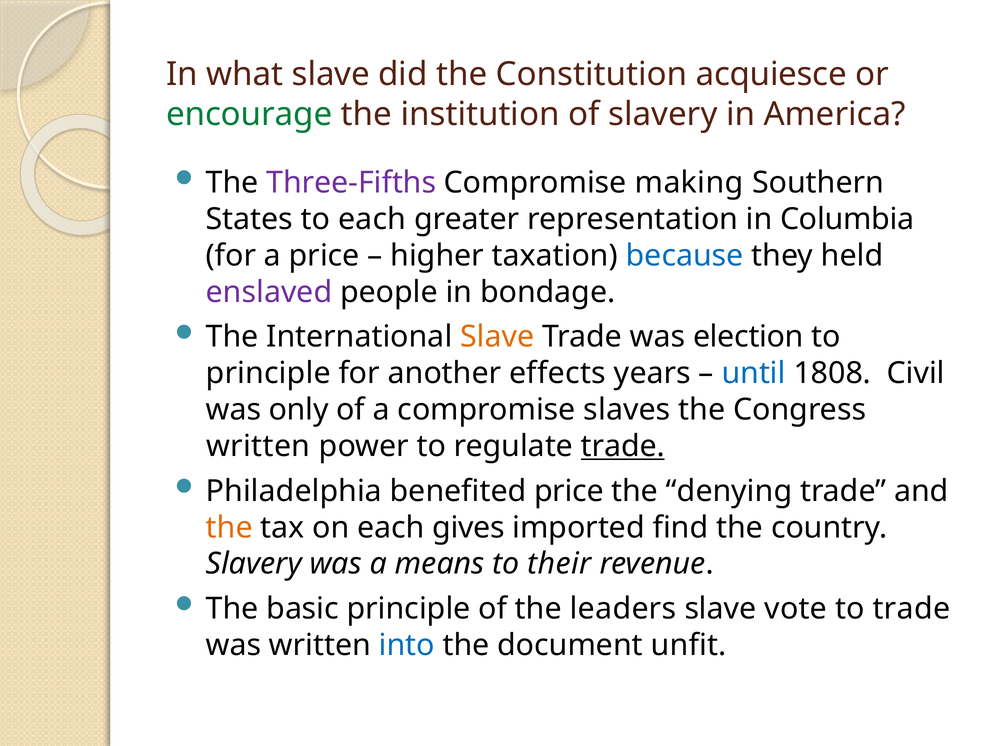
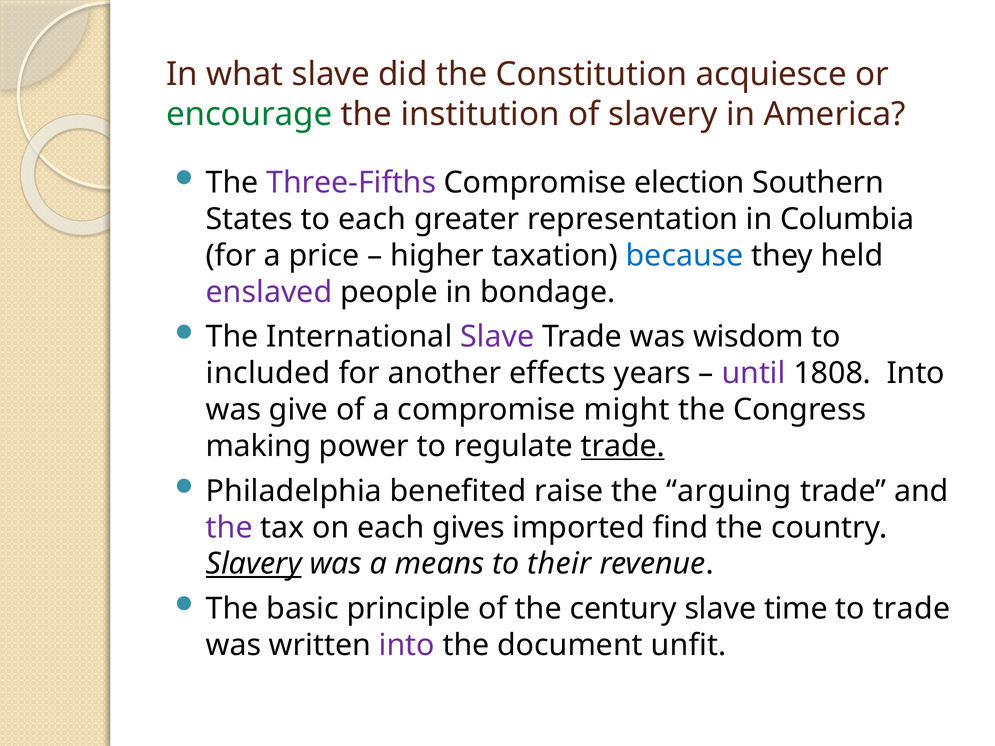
making: making -> election
Slave at (497, 337) colour: orange -> purple
election: election -> wisdom
principle at (268, 373): principle -> included
until colour: blue -> purple
1808 Civil: Civil -> Into
only: only -> give
slaves: slaves -> might
written at (258, 446): written -> making
benefited price: price -> raise
denying: denying -> arguing
the at (229, 528) colour: orange -> purple
Slavery at (254, 564) underline: none -> present
leaders: leaders -> century
vote: vote -> time
into at (407, 645) colour: blue -> purple
